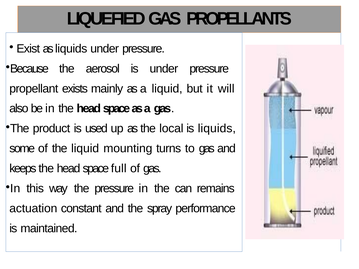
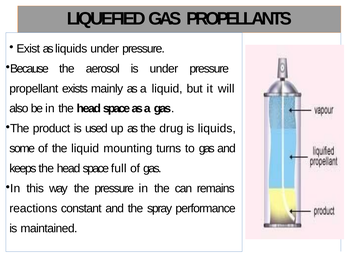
local: local -> drug
actuation: actuation -> reactions
